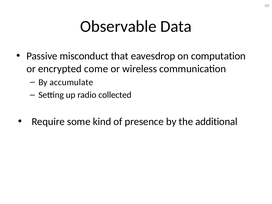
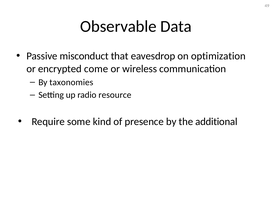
computation: computation -> optimization
accumulate: accumulate -> taxonomies
collected: collected -> resource
